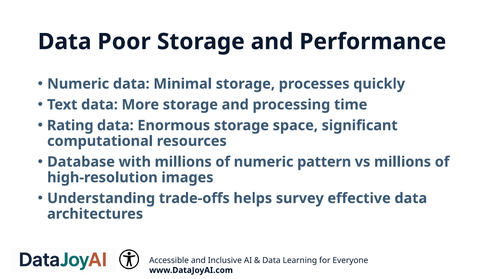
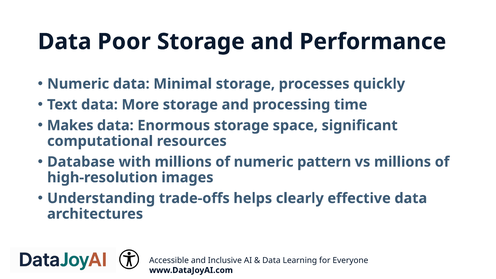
Rating: Rating -> Makes
survey: survey -> clearly
